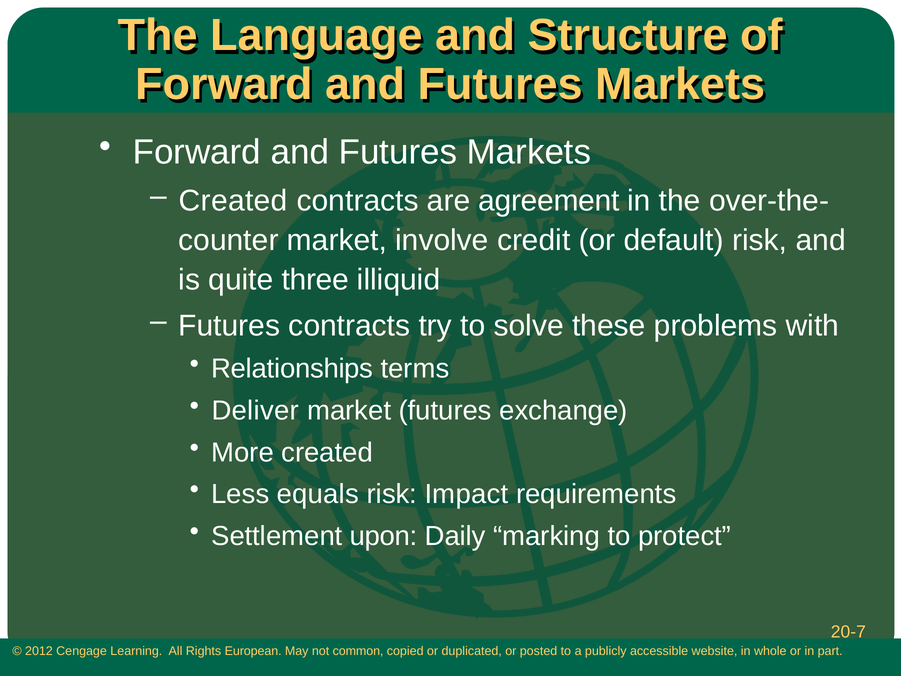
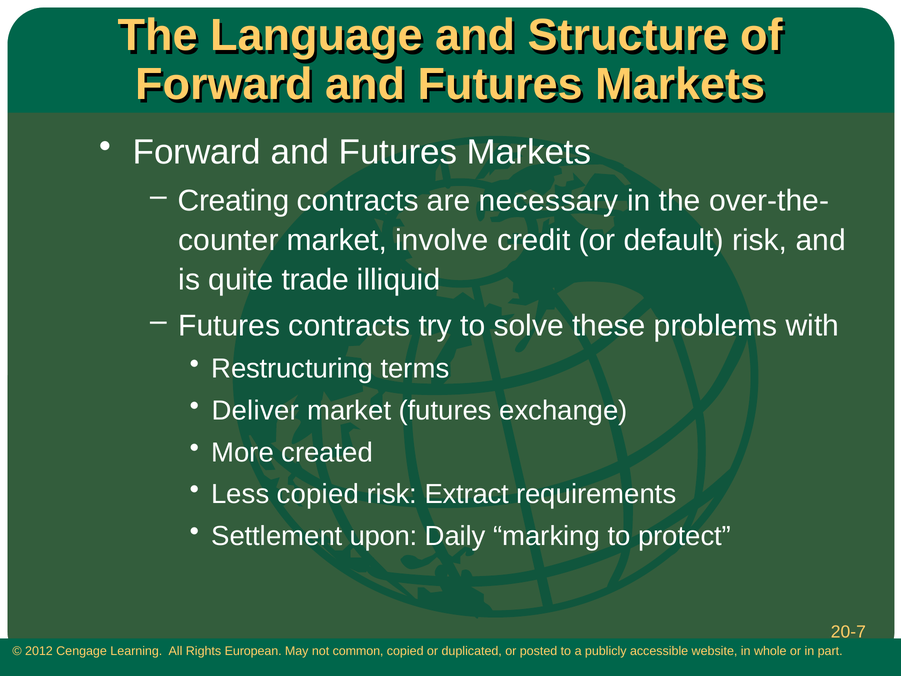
Created at (233, 201): Created -> Creating
agreement: agreement -> necessary
three: three -> trade
Relationships: Relationships -> Restructuring
Less equals: equals -> copied
Impact: Impact -> Extract
